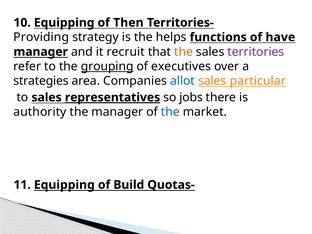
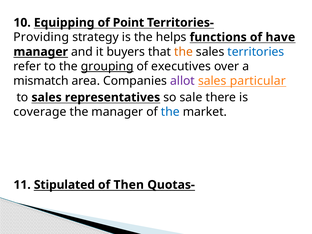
Then: Then -> Point
recruit: recruit -> buyers
territories colour: purple -> blue
strategies: strategies -> mismatch
allot colour: blue -> purple
representatives underline: present -> none
jobs: jobs -> sale
authority: authority -> coverage
11 Equipping: Equipping -> Stipulated
Build: Build -> Then
